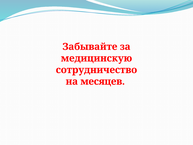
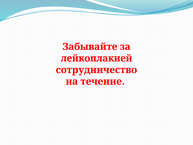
медицинскую: медицинскую -> лейкоплакией
месяцев: месяцев -> течение
